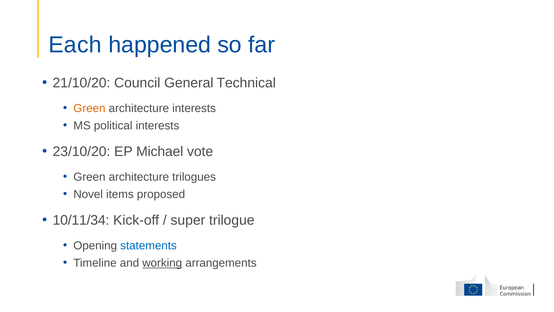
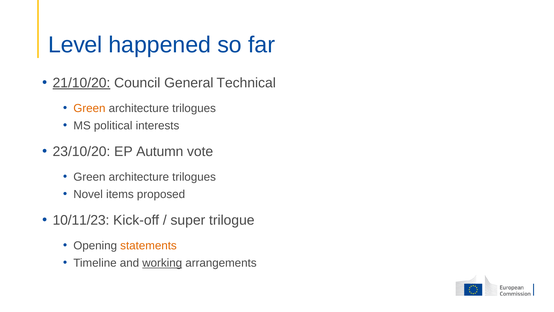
Each: Each -> Level
21/10/20 underline: none -> present
interests at (194, 108): interests -> trilogues
Michael: Michael -> Autumn
10/11/34: 10/11/34 -> 10/11/23
statements colour: blue -> orange
